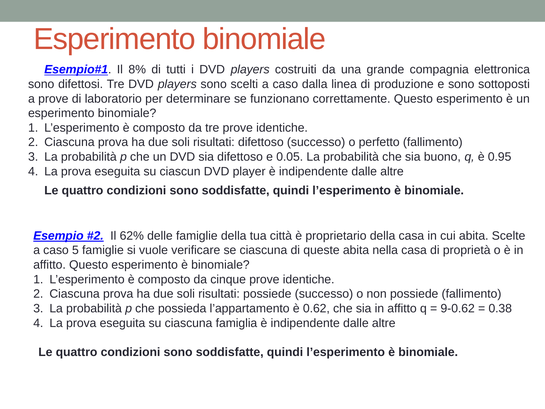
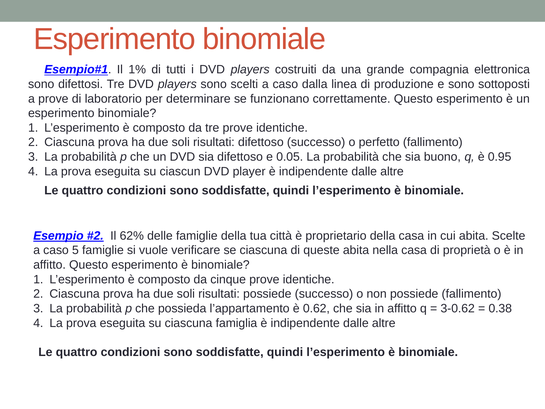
8%: 8% -> 1%
9-0.62: 9-0.62 -> 3-0.62
